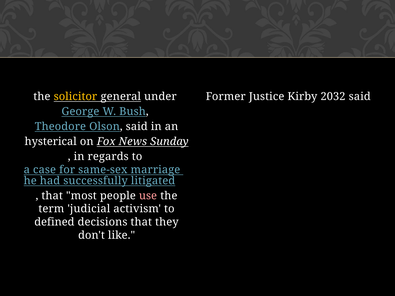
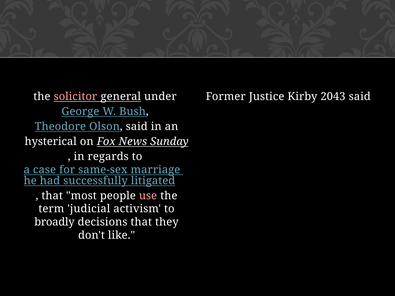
solicitor colour: yellow -> pink
2032: 2032 -> 2043
defined: defined -> broadly
